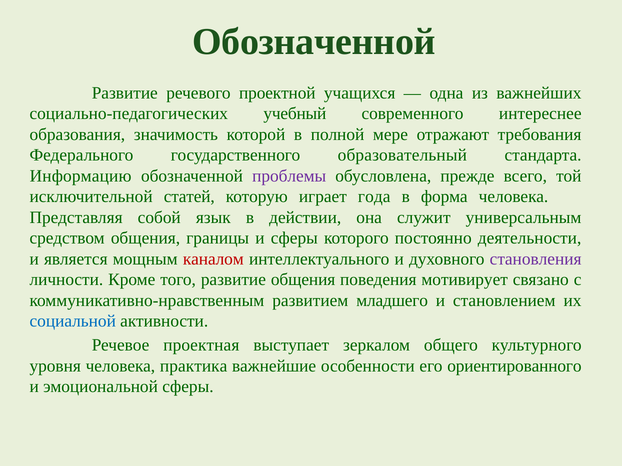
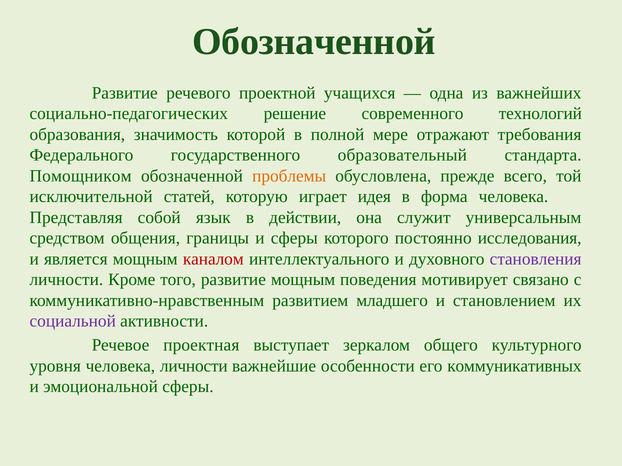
учебный: учебный -> решение
интереснее: интереснее -> технологий
Информацию: Информацию -> Помощником
проблемы colour: purple -> orange
года: года -> идея
деятельности: деятельности -> исследования
развитие общения: общения -> мощным
социальной colour: blue -> purple
человека практика: практика -> личности
ориентированного: ориентированного -> коммуникативных
